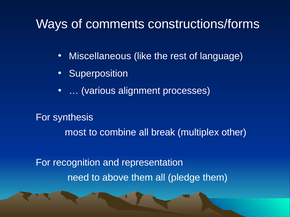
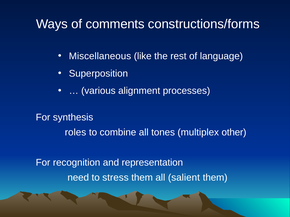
most: most -> roles
break: break -> tones
above: above -> stress
pledge: pledge -> salient
